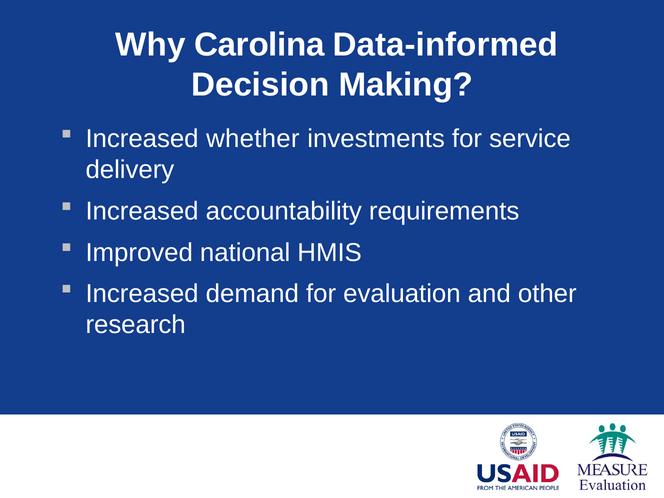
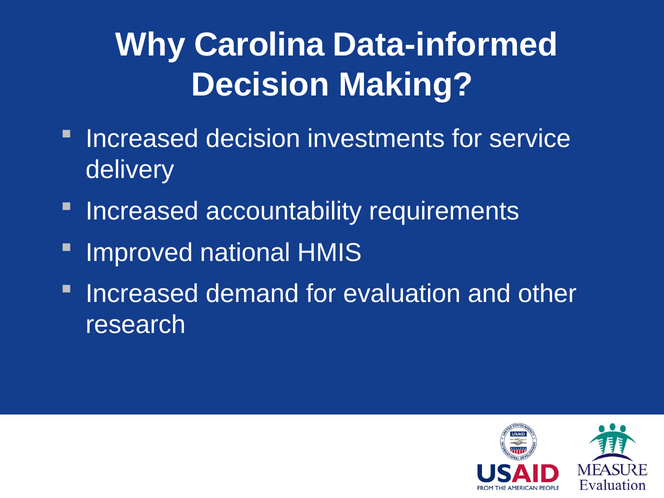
Increased whether: whether -> decision
